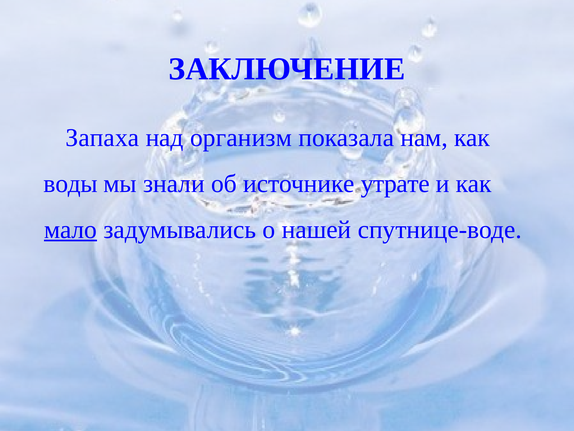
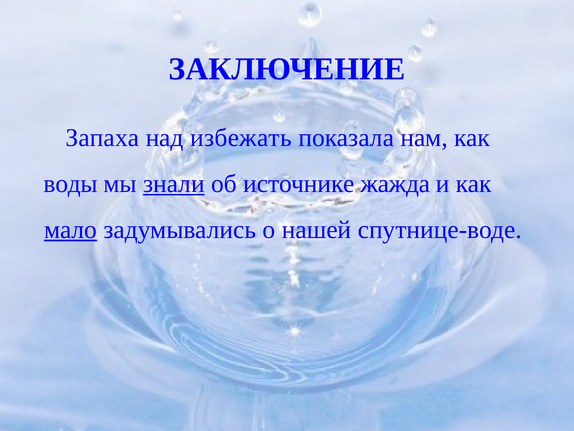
организм: организм -> избежать
знали underline: none -> present
утрате: утрате -> жажда
